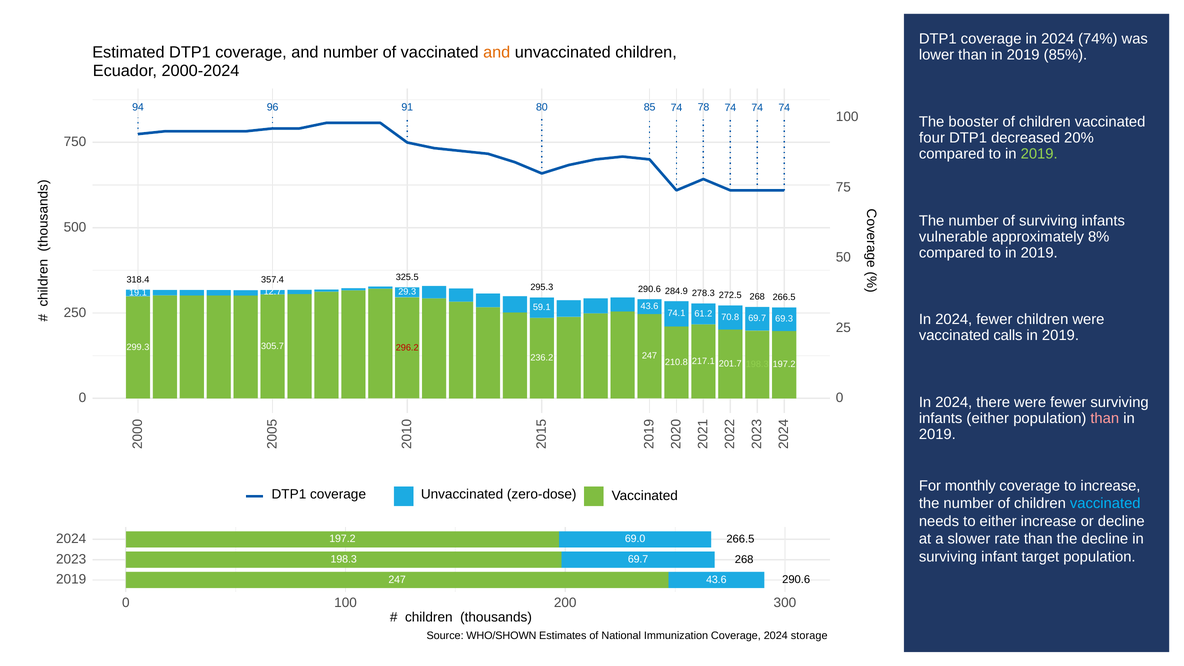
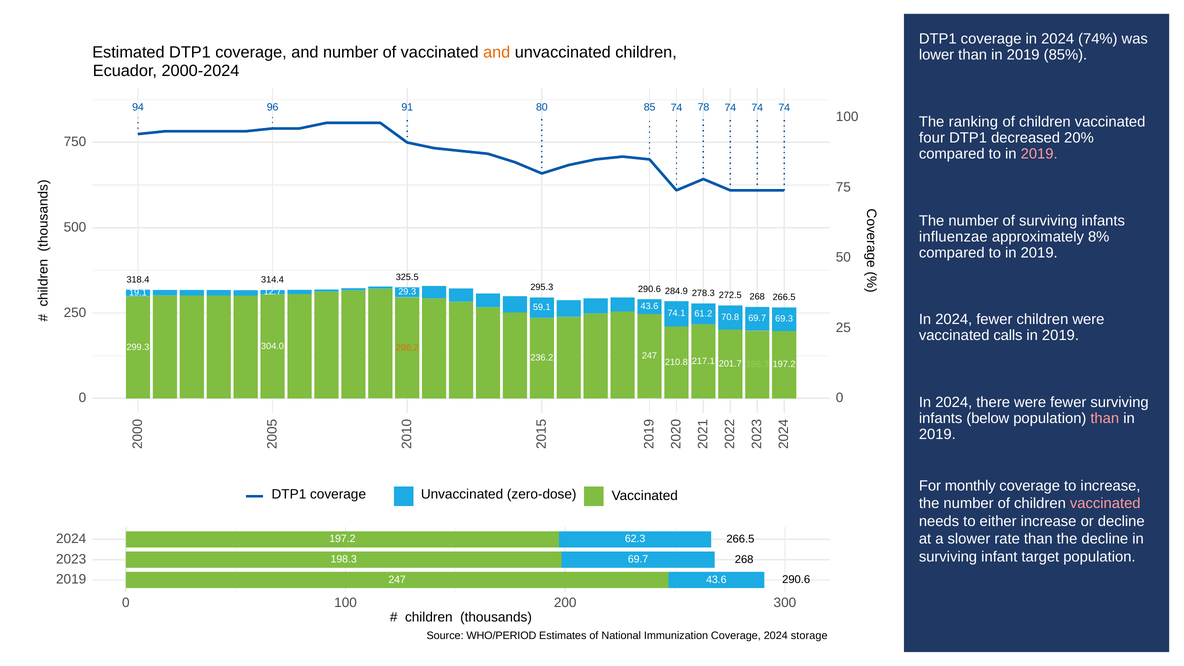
booster: booster -> ranking
2019 at (1039, 154) colour: light green -> pink
vulnerable: vulnerable -> influenzae
357.4: 357.4 -> 314.4
305.7: 305.7 -> 304.0
296.2 colour: red -> orange
infants either: either -> below
vaccinated at (1105, 504) colour: light blue -> pink
69.0: 69.0 -> 62.3
WHO/SHOWN: WHO/SHOWN -> WHO/PERIOD
